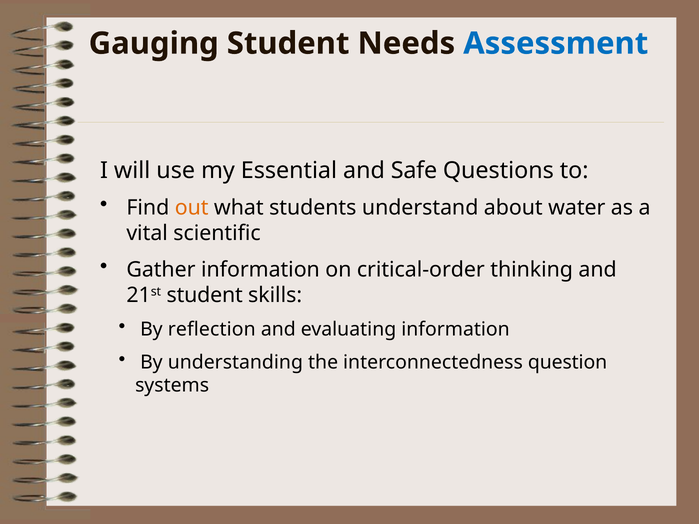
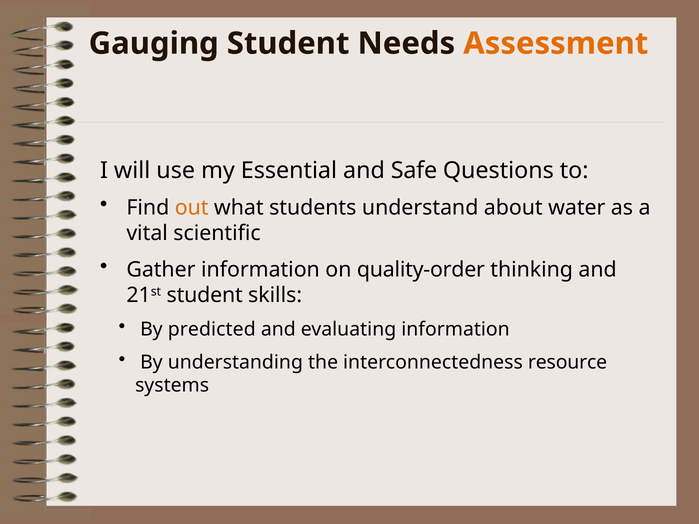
Assessment colour: blue -> orange
critical-order: critical-order -> quality-order
reflection: reflection -> predicted
question: question -> resource
